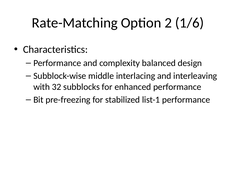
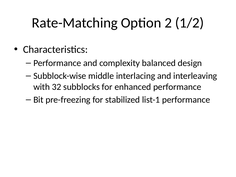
1/6: 1/6 -> 1/2
